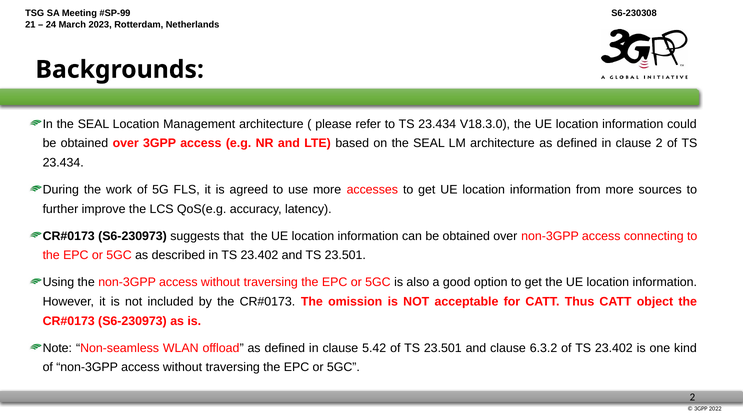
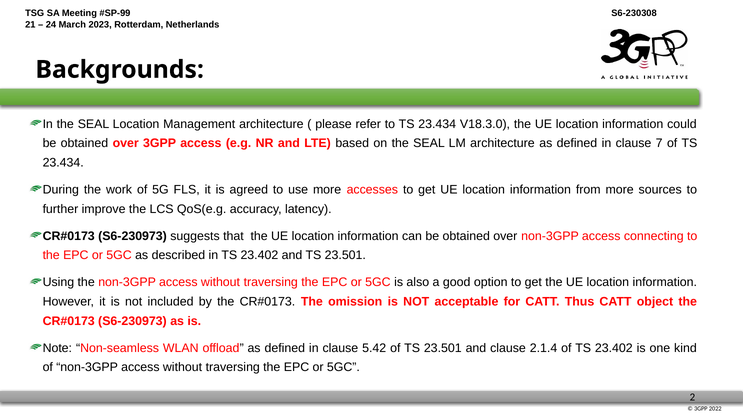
clause 2: 2 -> 7
6.3.2: 6.3.2 -> 2.1.4
